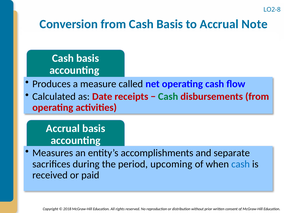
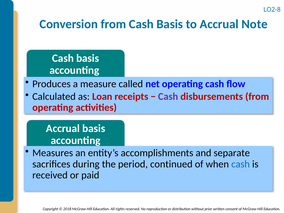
Date: Date -> Loan
Cash at (168, 97) colour: green -> purple
upcoming: upcoming -> continued
